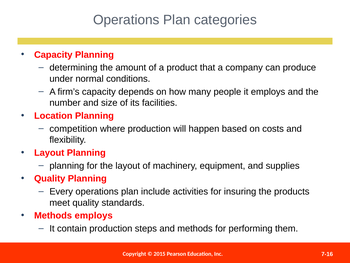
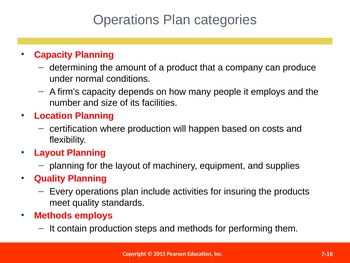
competition: competition -> certification
